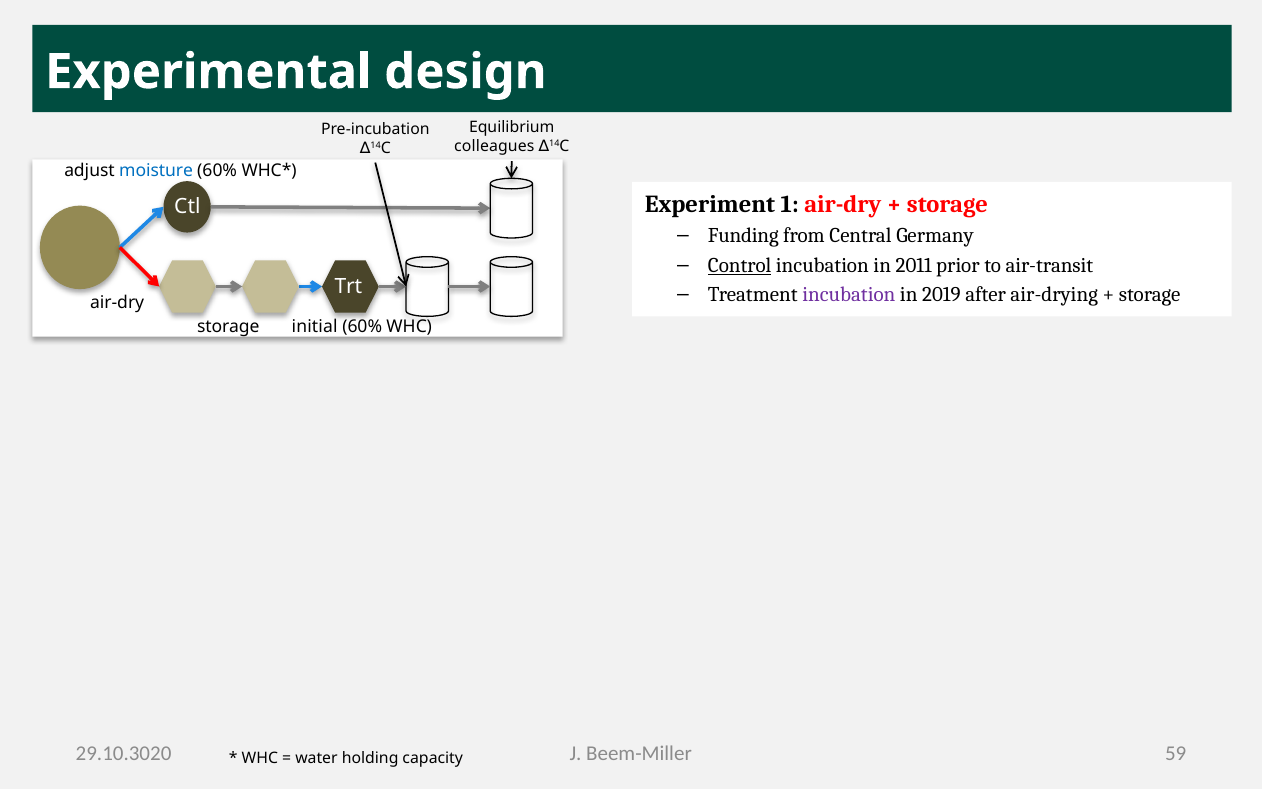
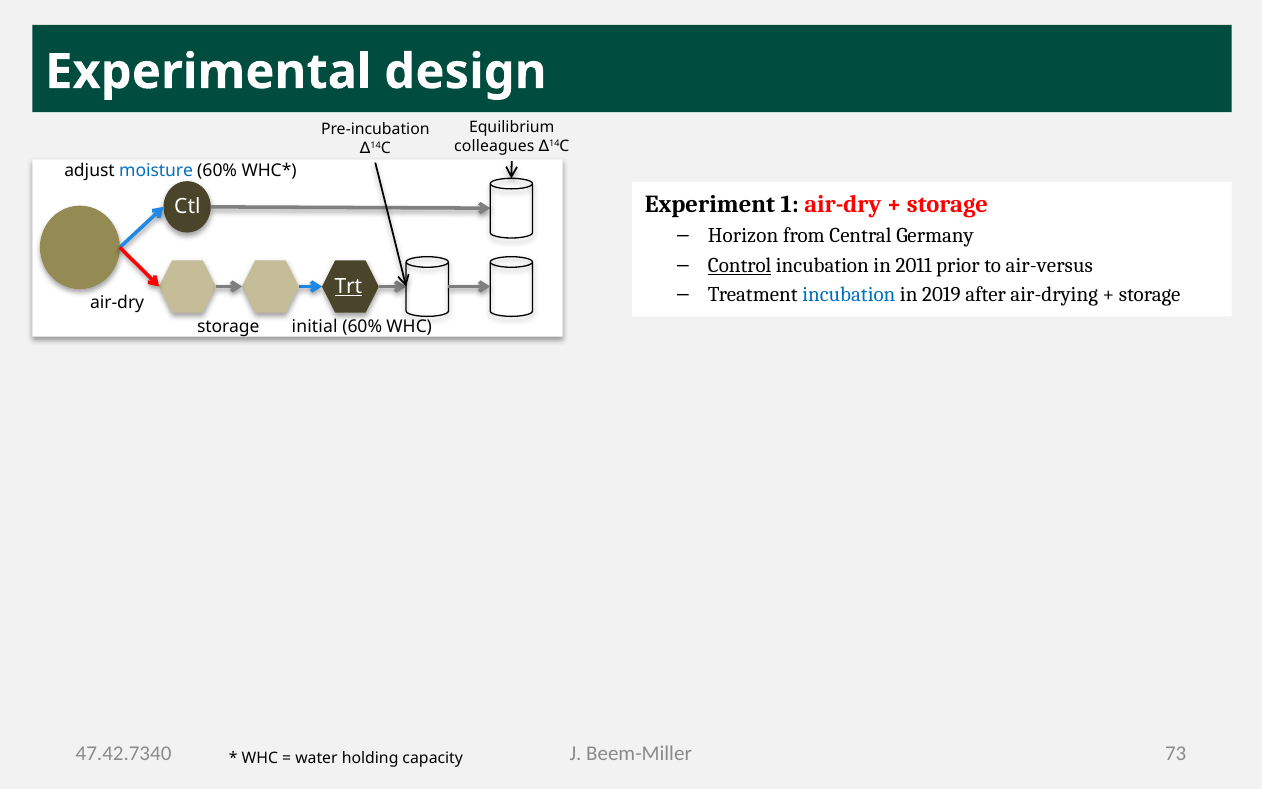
Funding: Funding -> Horizon
air-transit: air-transit -> air-versus
Trt underline: none -> present
incubation at (849, 295) colour: purple -> blue
59: 59 -> 73
29.10.3020: 29.10.3020 -> 47.42.7340
